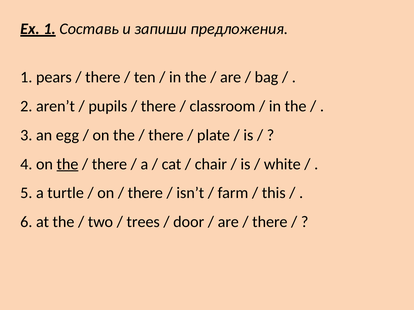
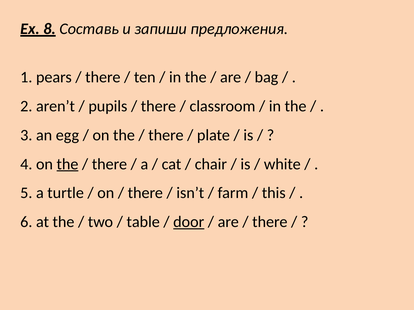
Ex 1: 1 -> 8
trees: trees -> table
door underline: none -> present
